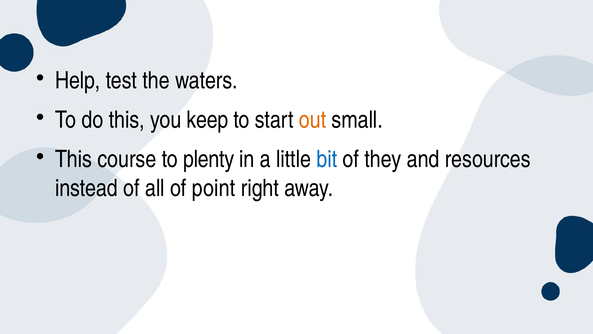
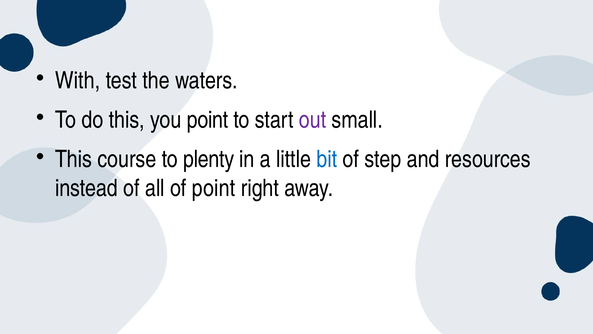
Help: Help -> With
you keep: keep -> point
out colour: orange -> purple
they: they -> step
